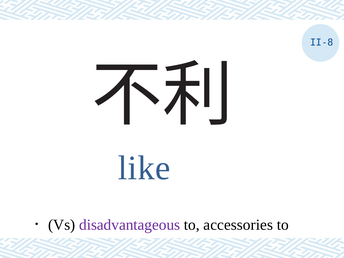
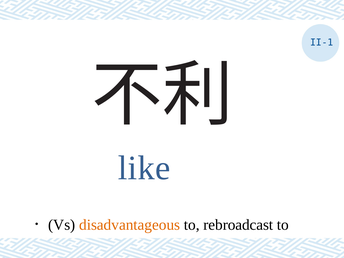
II-8: II-8 -> II-1
disadvantageous colour: purple -> orange
accessories: accessories -> rebroadcast
